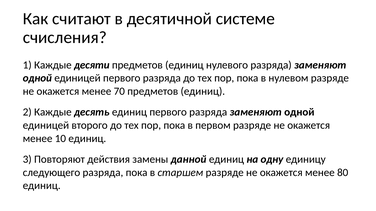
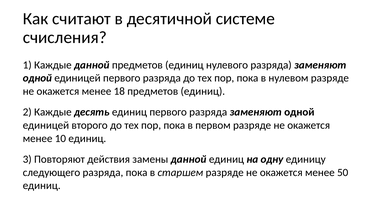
Каждые десяти: десяти -> данной
70: 70 -> 18
80: 80 -> 50
